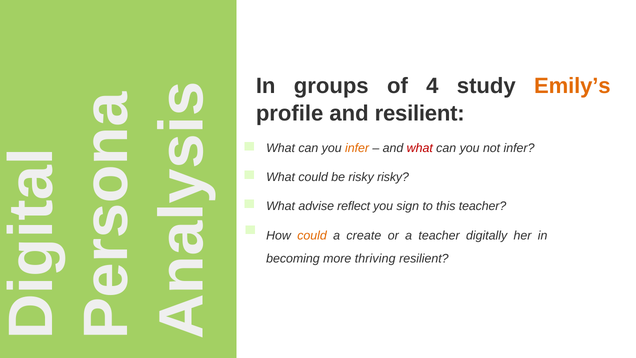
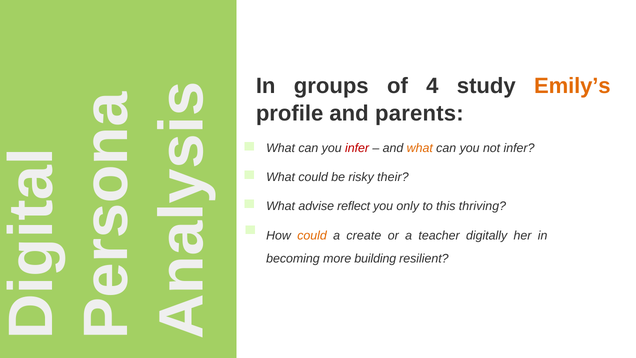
and resilient: resilient -> parents
infer at (357, 148) colour: orange -> red
what at (420, 148) colour: red -> orange
risky risky: risky -> their
sign: sign -> only
this teacher: teacher -> thriving
thriving: thriving -> building
